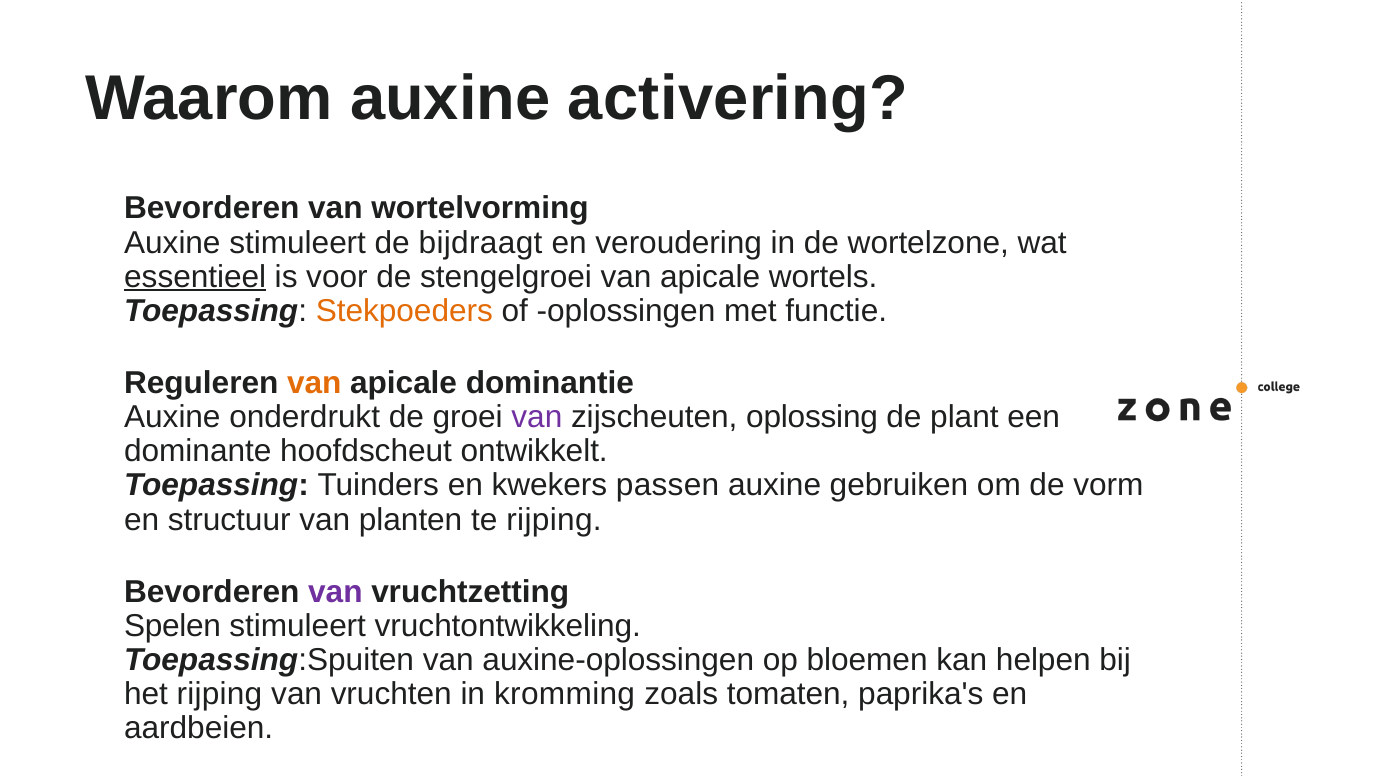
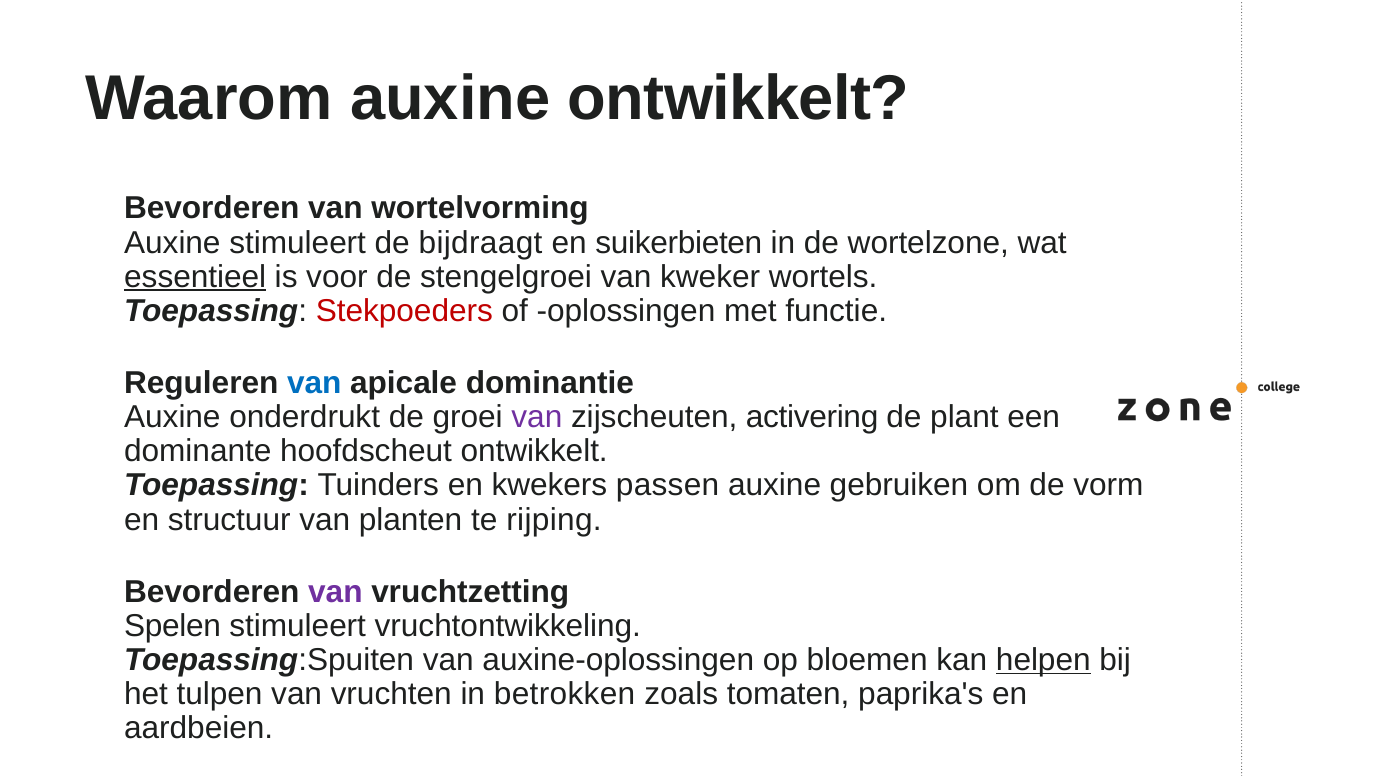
auxine activering: activering -> ontwikkelt
veroudering: veroudering -> suikerbieten
apicale at (710, 277): apicale -> kweker
Stekpoeders colour: orange -> red
van at (314, 383) colour: orange -> blue
oplossing: oplossing -> activering
helpen underline: none -> present
het rijping: rijping -> tulpen
kromming: kromming -> betrokken
